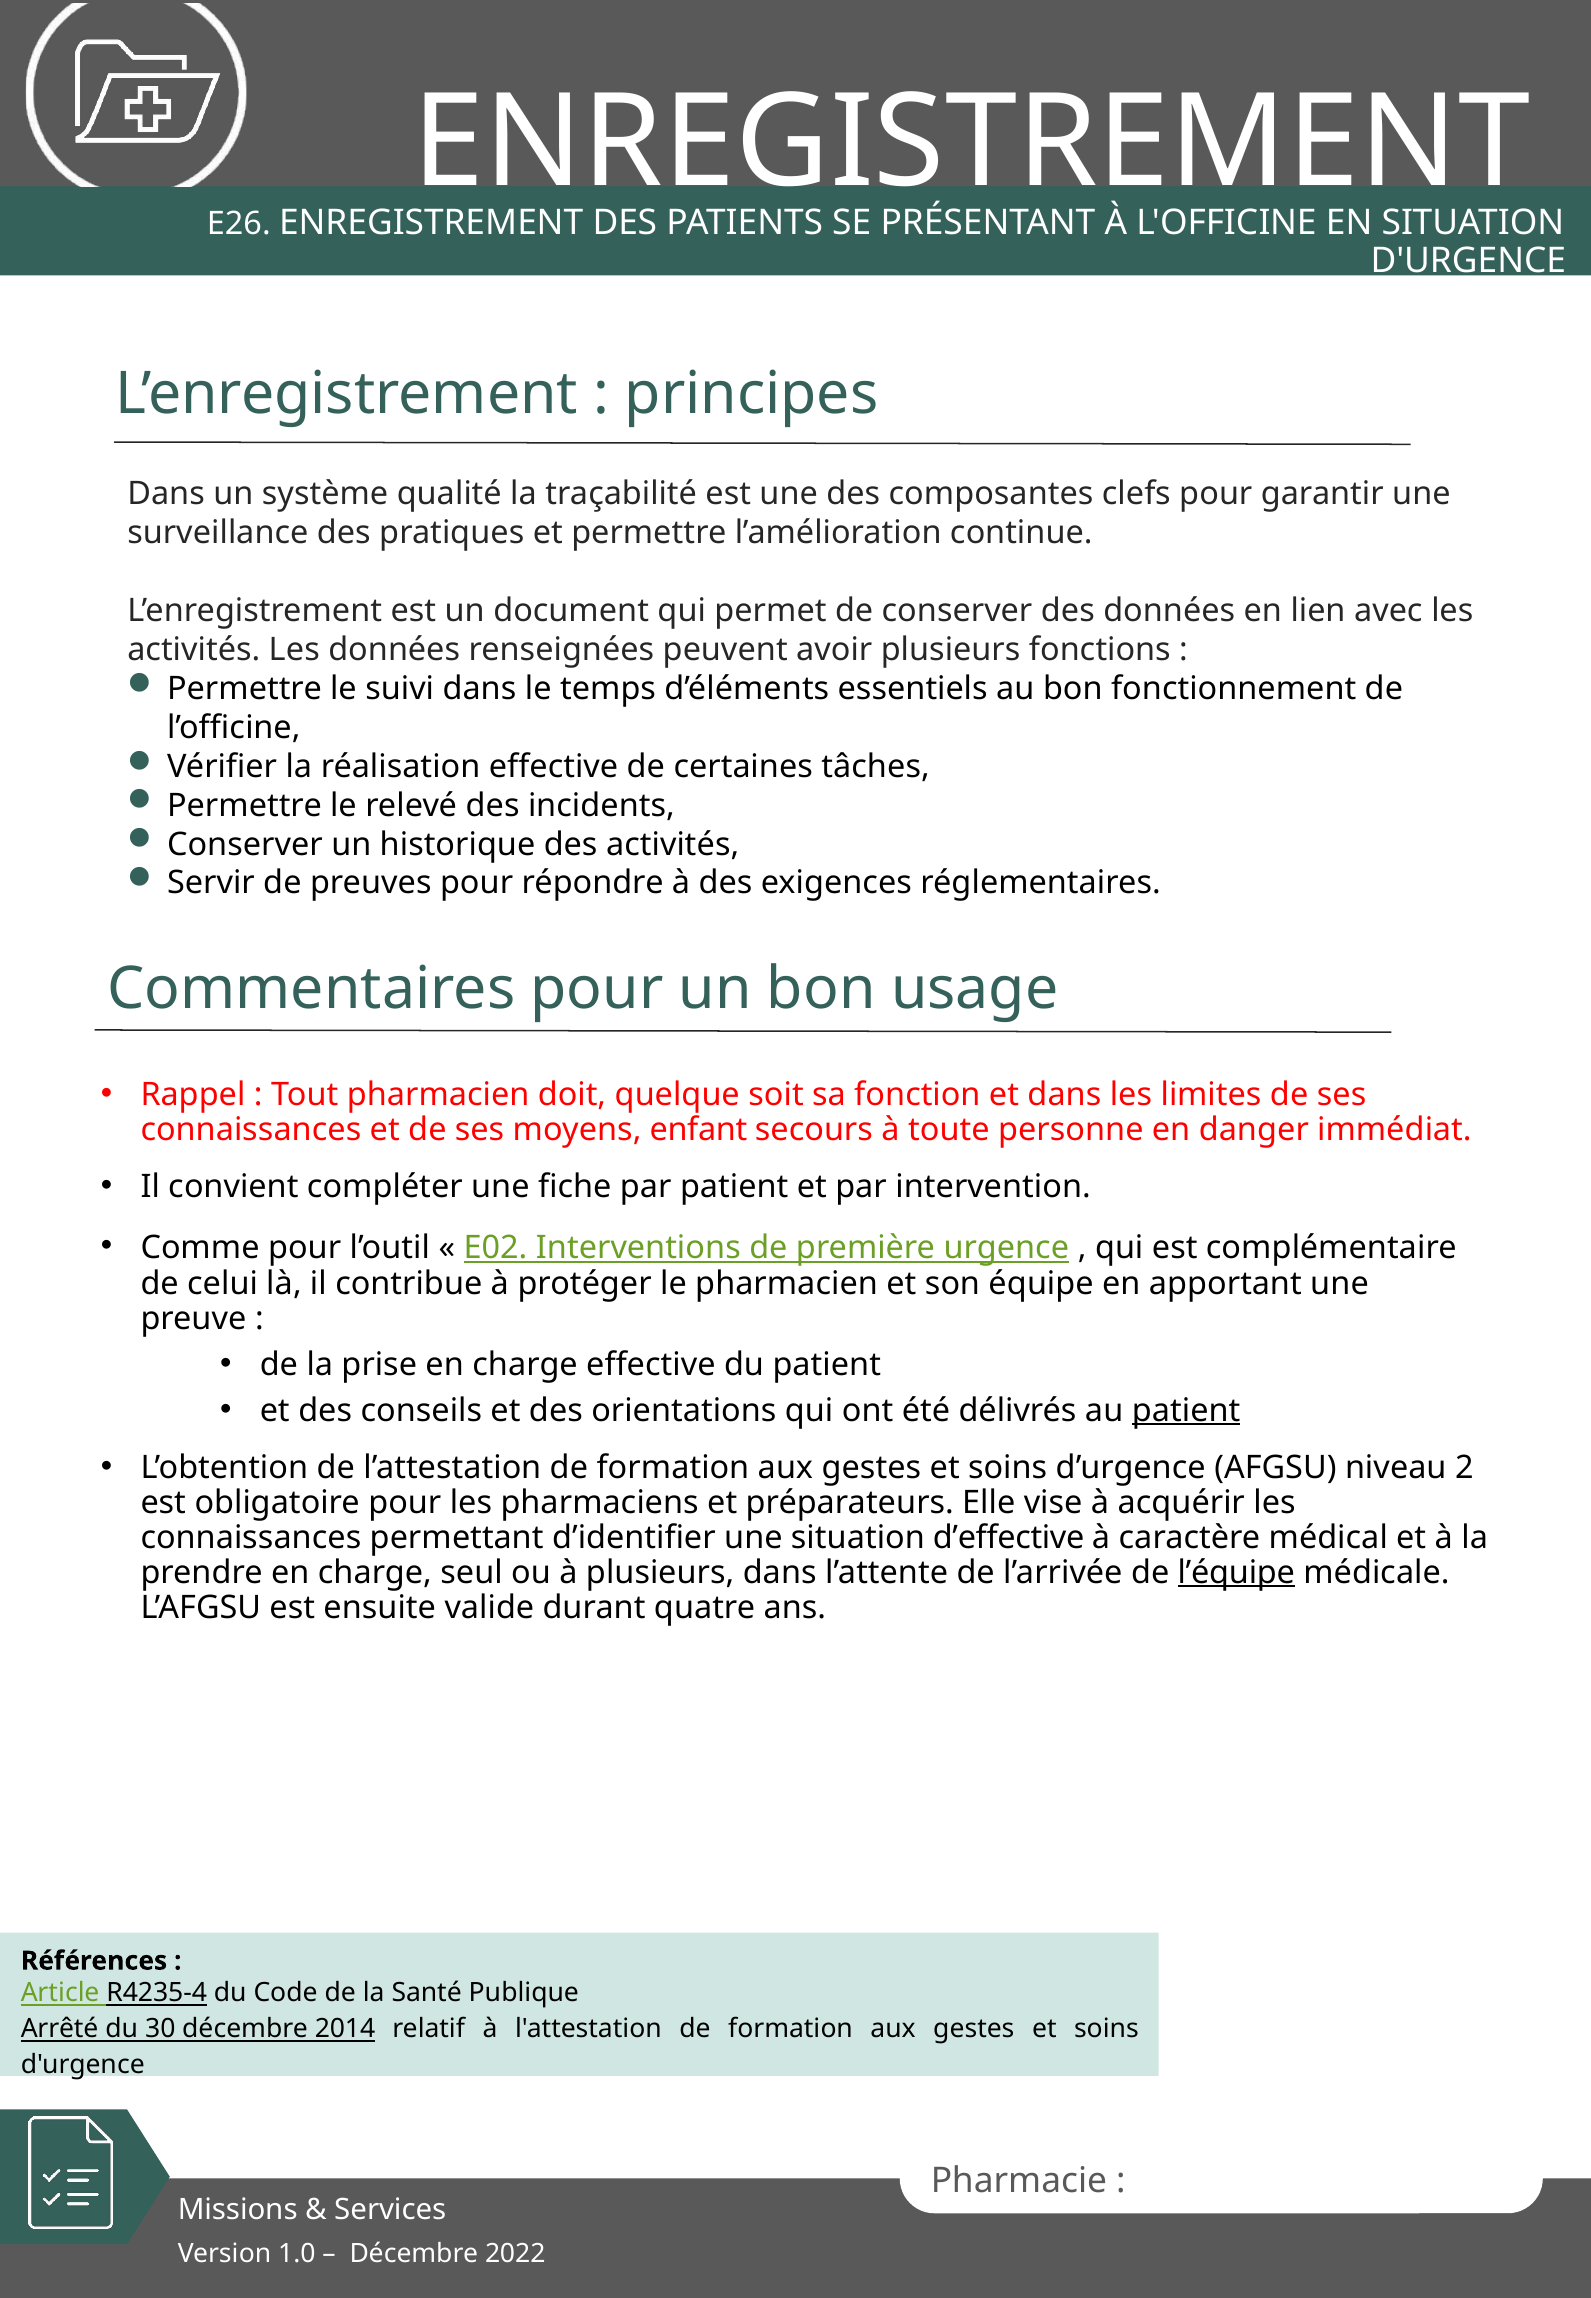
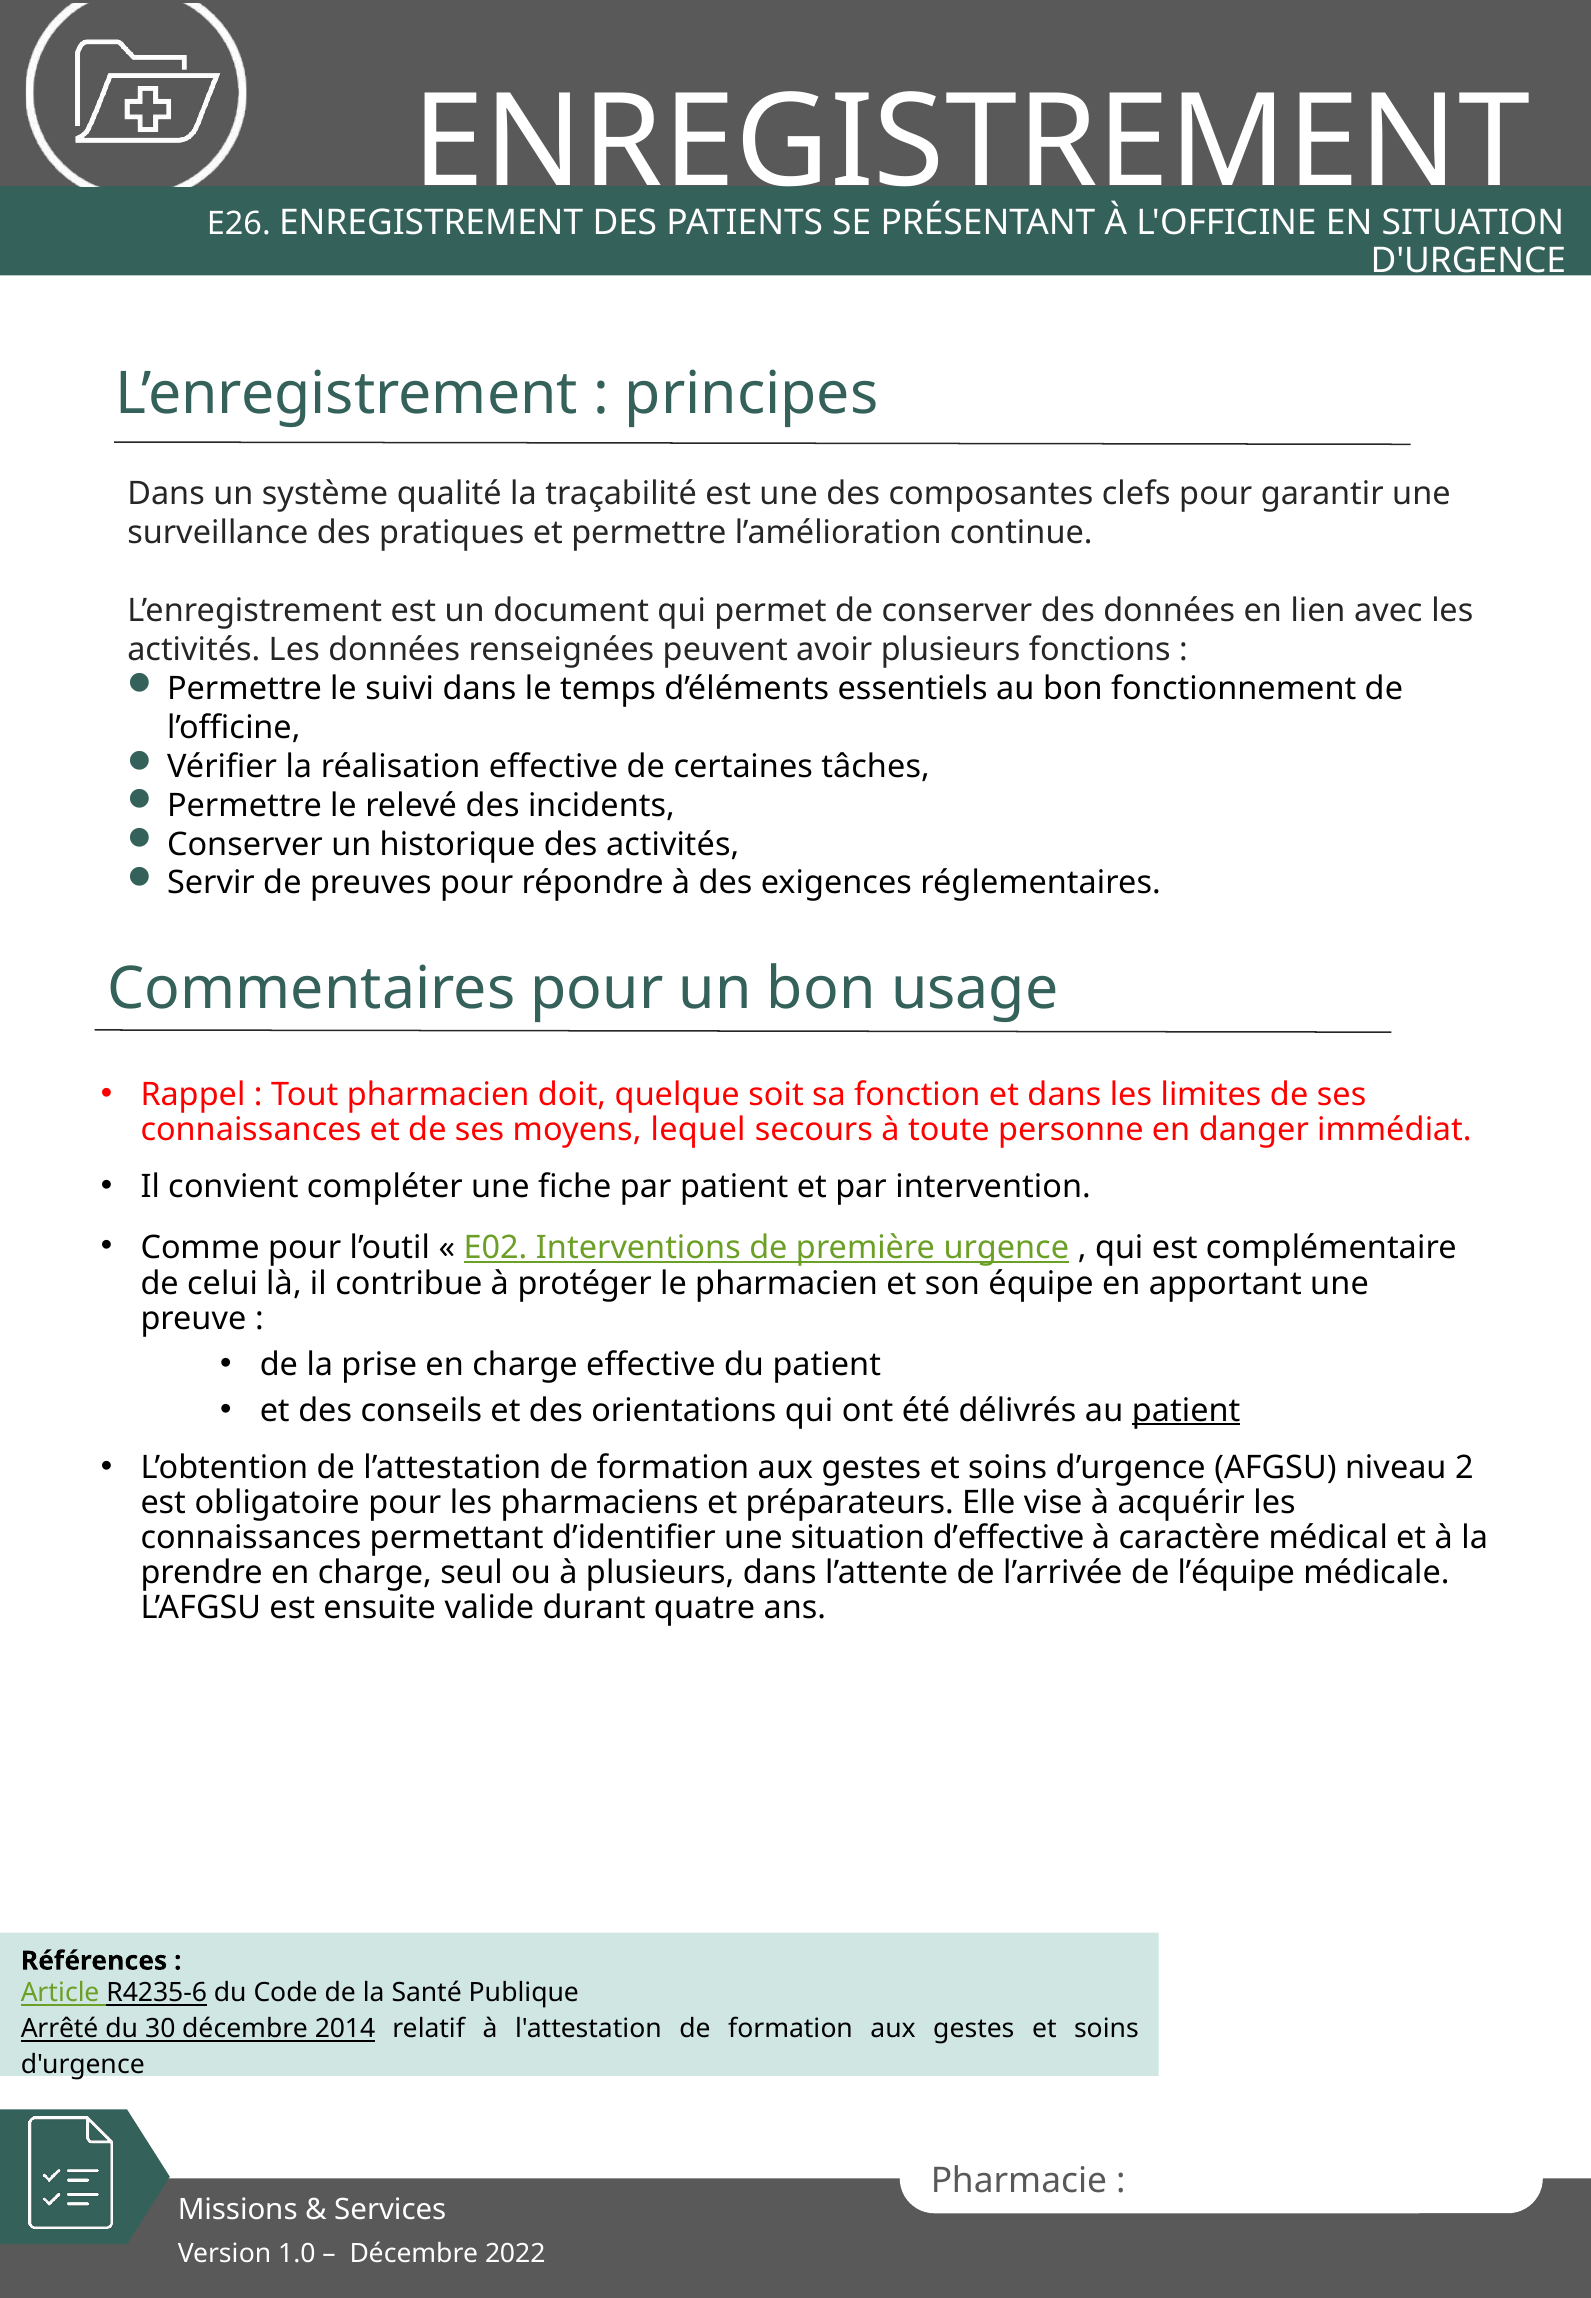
enfant: enfant -> lequel
l’équipe underline: present -> none
R4235-4: R4235-4 -> R4235-6
